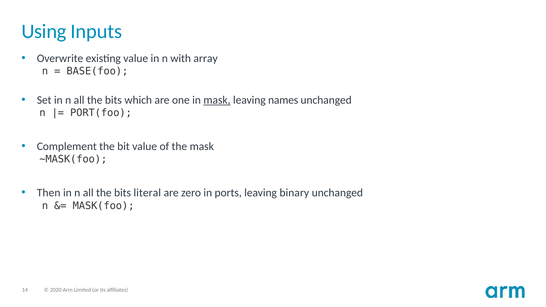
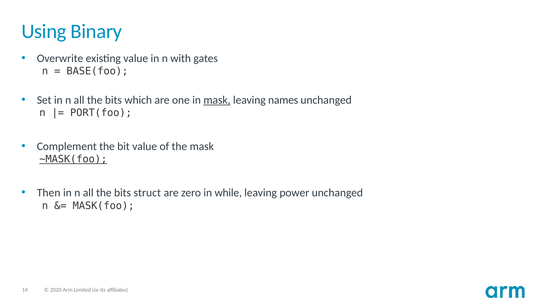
Inputs: Inputs -> Binary
array: array -> gates
~MASK(foo underline: none -> present
literal: literal -> struct
ports: ports -> while
binary: binary -> power
